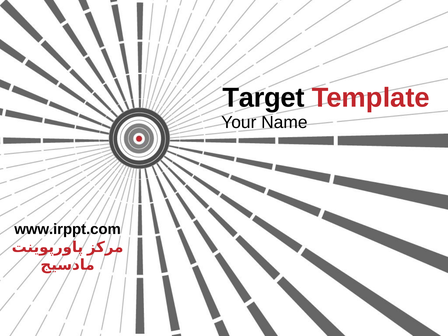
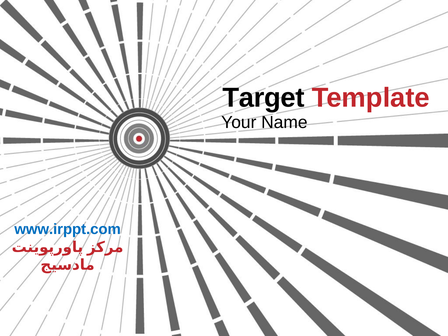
www.irppt.com colour: black -> blue
